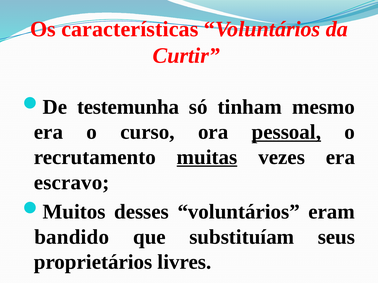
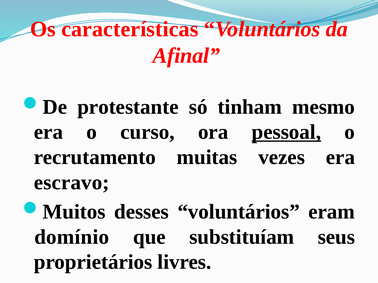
Curtir: Curtir -> Afinal
testemunha: testemunha -> protestante
muitas underline: present -> none
bandido: bandido -> domínio
